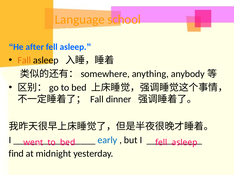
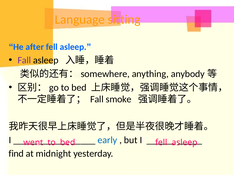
school: school -> sitting
Fall at (24, 60) colour: orange -> purple
dinner: dinner -> smoke
